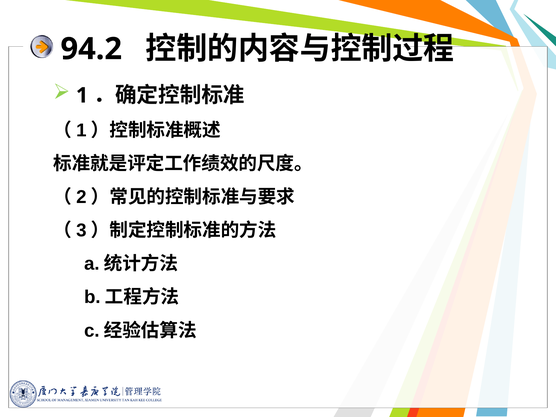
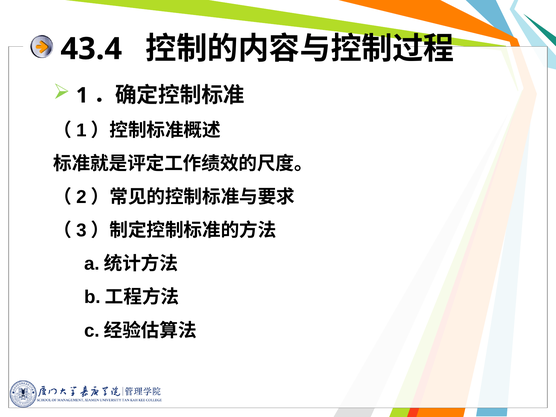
94.2: 94.2 -> 43.4
